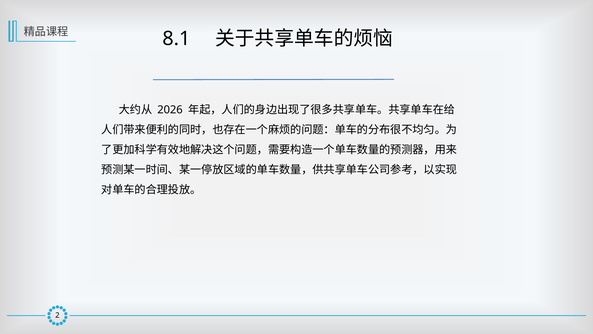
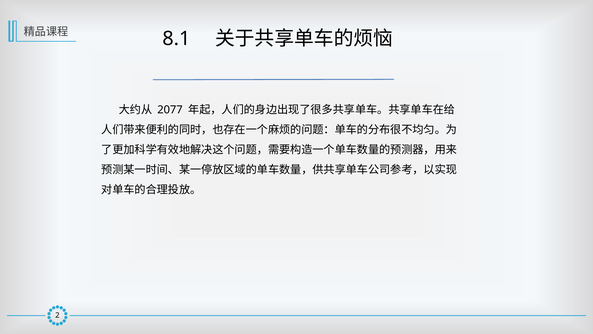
2026: 2026 -> 2077
